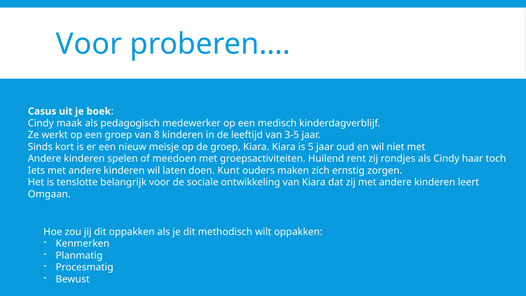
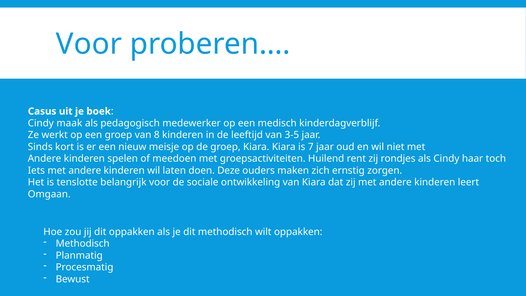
5: 5 -> 7
Kunt: Kunt -> Deze
Kenmerken at (83, 244): Kenmerken -> Methodisch
